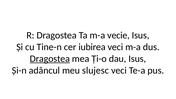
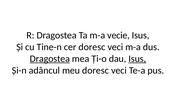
cer iubirea: iubirea -> doresc
Isus at (137, 59) underline: none -> present
meu slujesc: slujesc -> doresc
